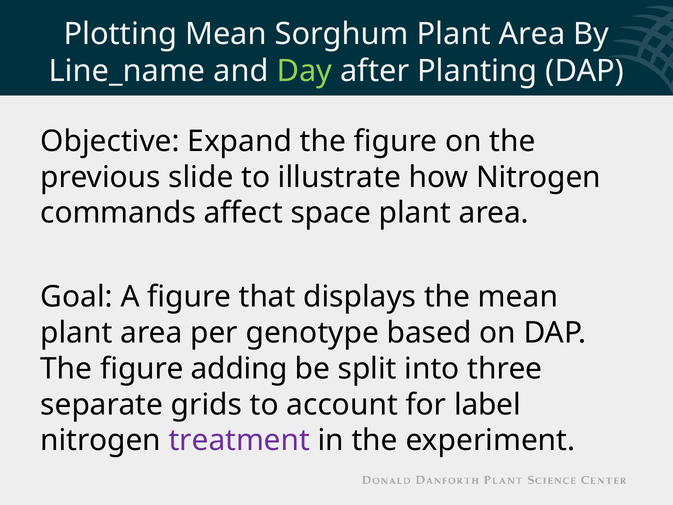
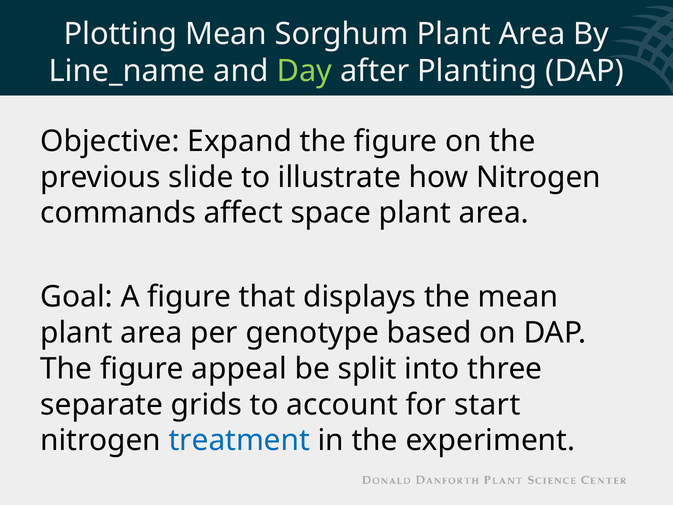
adding: adding -> appeal
label: label -> start
treatment colour: purple -> blue
